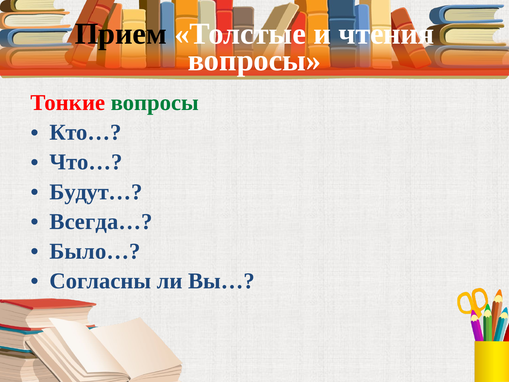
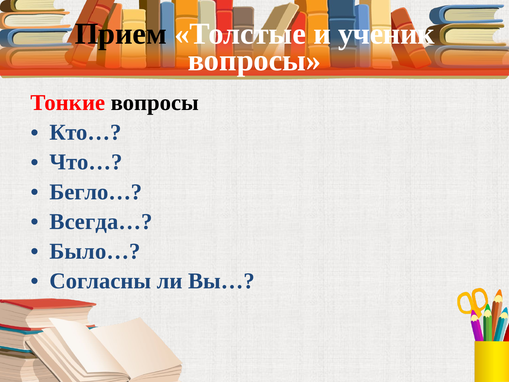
чтения: чтения -> ученик
вопросы at (155, 103) colour: green -> black
Будут…: Будут… -> Бегло…
